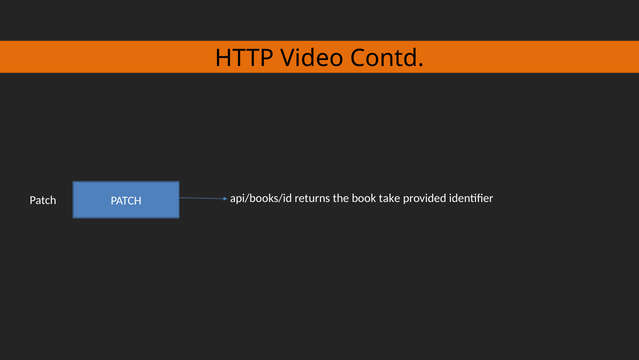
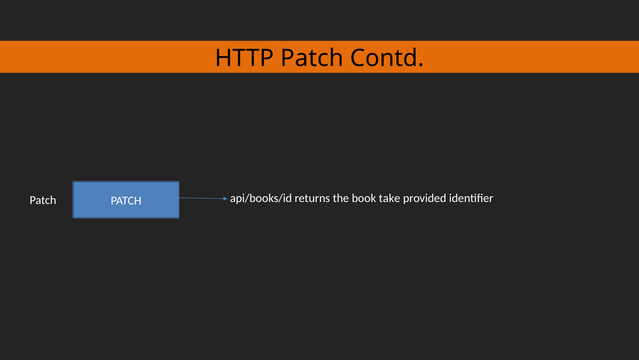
HTTP Video: Video -> Patch
